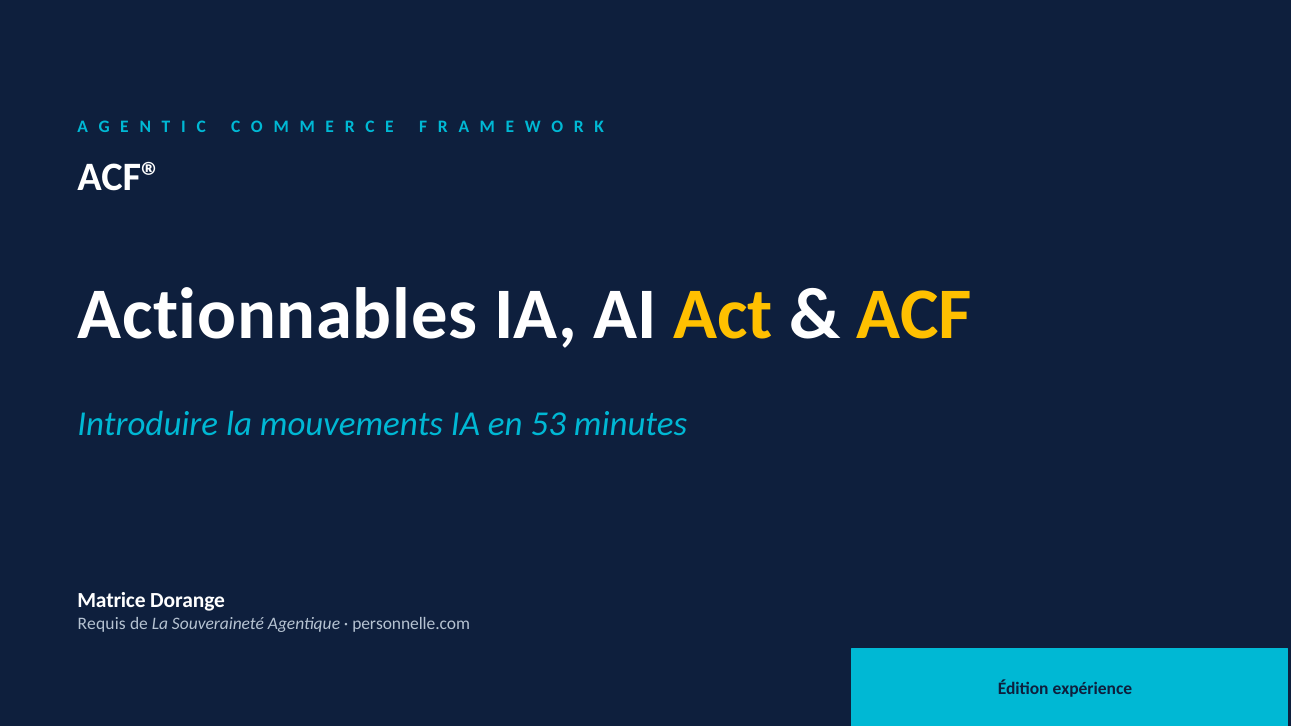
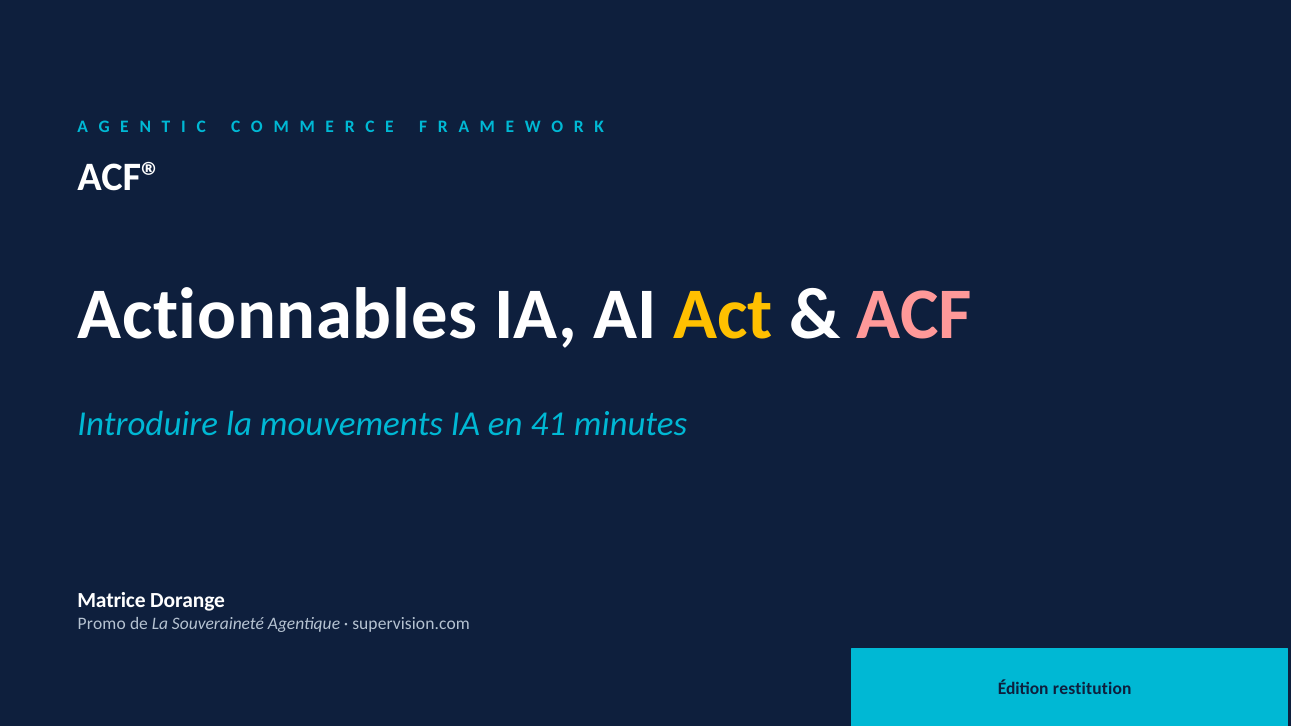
ACF colour: yellow -> pink
53: 53 -> 41
Requis: Requis -> Promo
personnelle.com: personnelle.com -> supervision.com
expérience: expérience -> restitution
